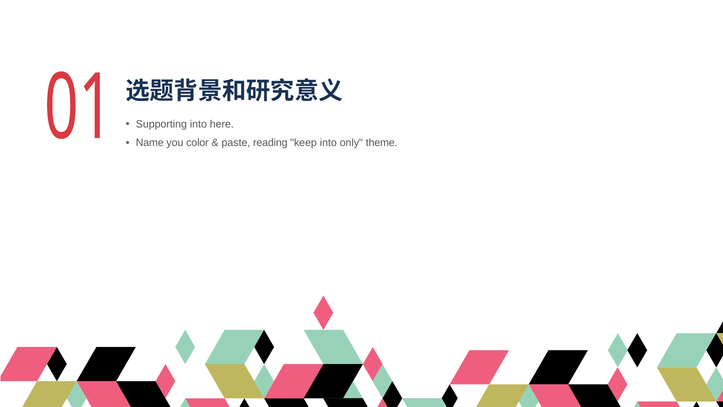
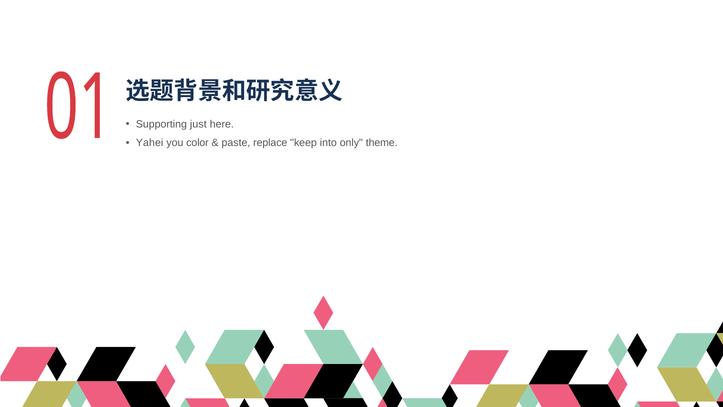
Supporting into: into -> just
Name: Name -> Yahei
reading: reading -> replace
